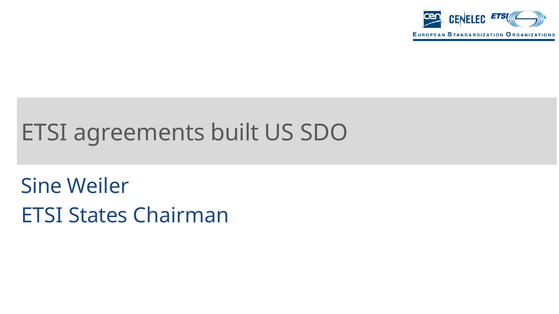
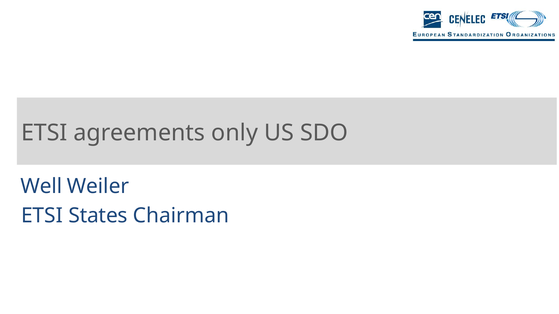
built: built -> only
Sine: Sine -> Well
